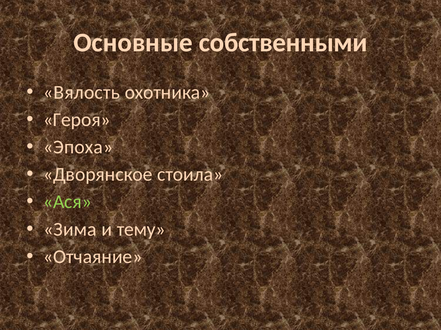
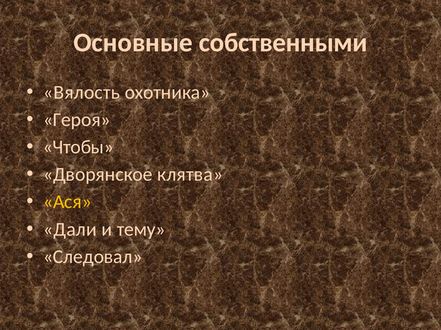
Эпоха: Эпоха -> Чтобы
стоила: стоила -> клятва
Ася colour: light green -> yellow
Зима: Зима -> Дали
Отчаяние: Отчаяние -> Следовал
